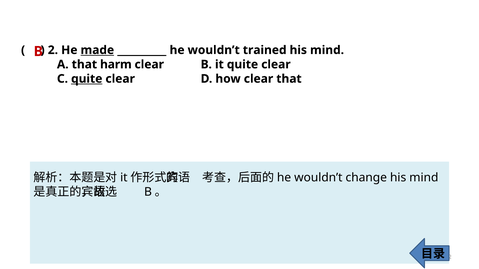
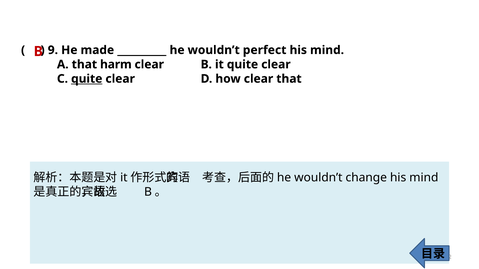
2: 2 -> 9
made underline: present -> none
trained: trained -> perfect
